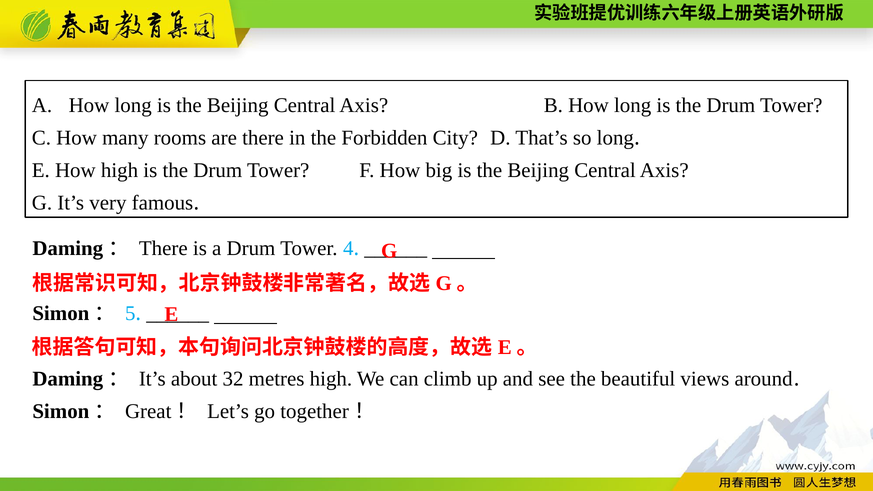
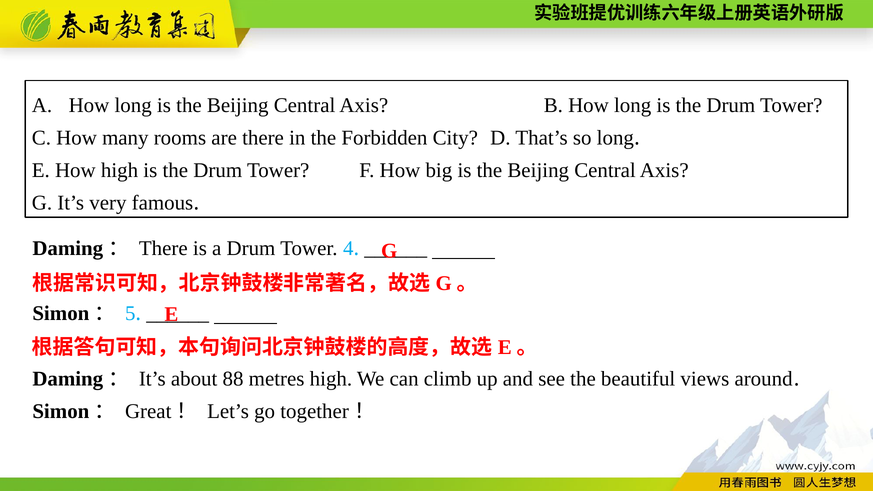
32: 32 -> 88
